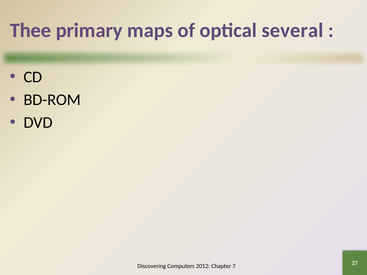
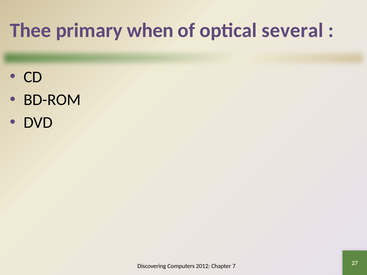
maps: maps -> when
